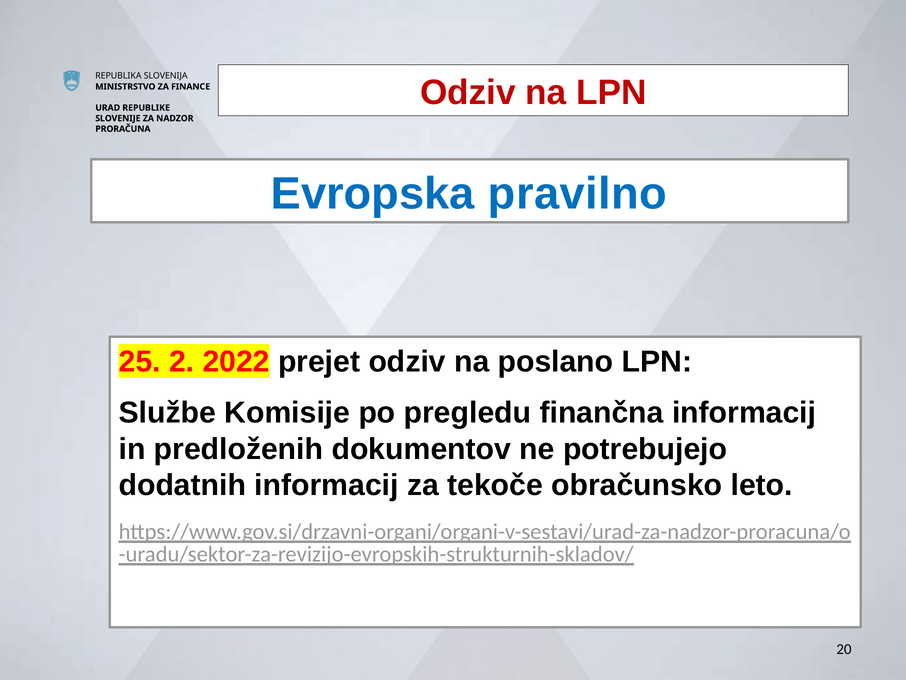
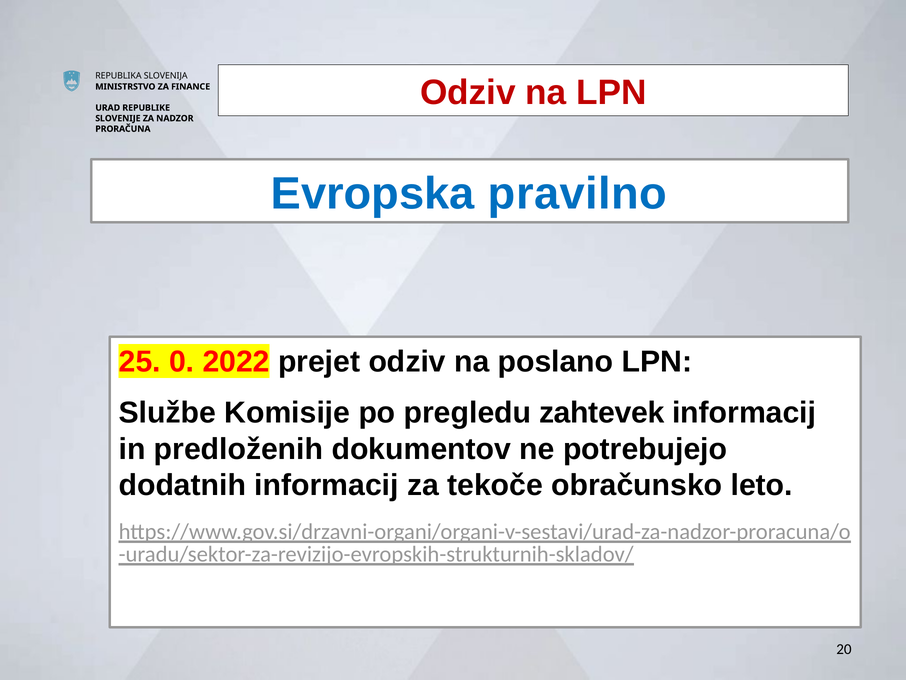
2: 2 -> 0
finančna: finančna -> zahtevek
